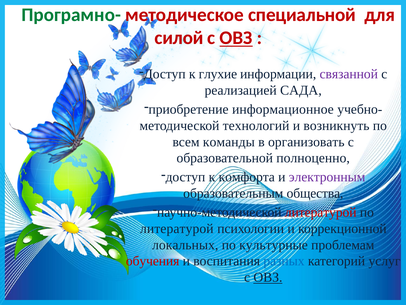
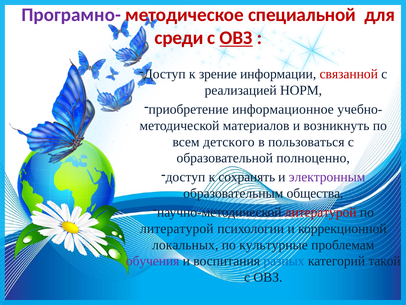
Програмно- colour: green -> purple
силой: силой -> среди
глухие: глухие -> зрение
связанной colour: purple -> red
САДА: САДА -> НОРМ
технологий: технологий -> материалов
команды: команды -> детского
организовать: организовать -> пользоваться
комфорта: комфорта -> сохранять
обучения colour: red -> purple
услуг: услуг -> такой
ОВЗ at (268, 277) underline: present -> none
